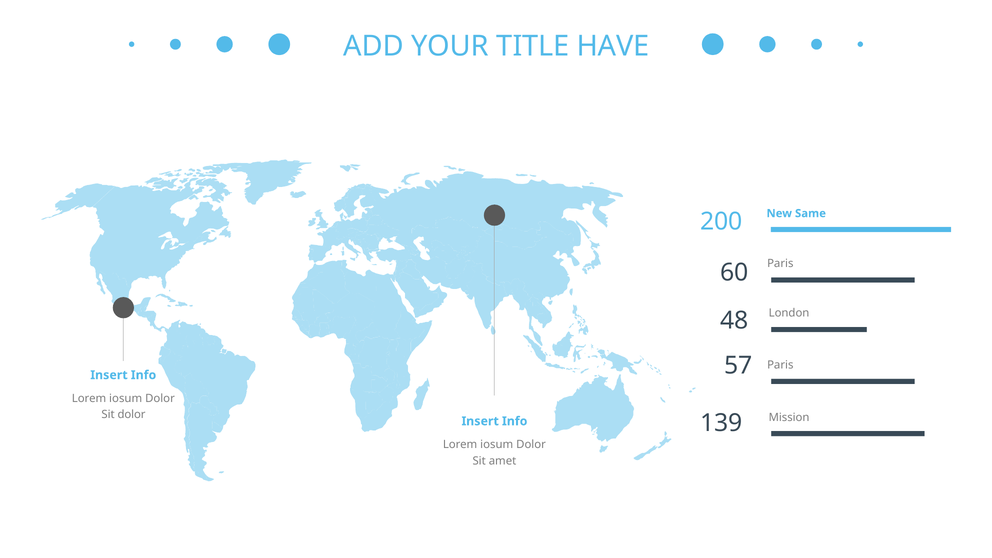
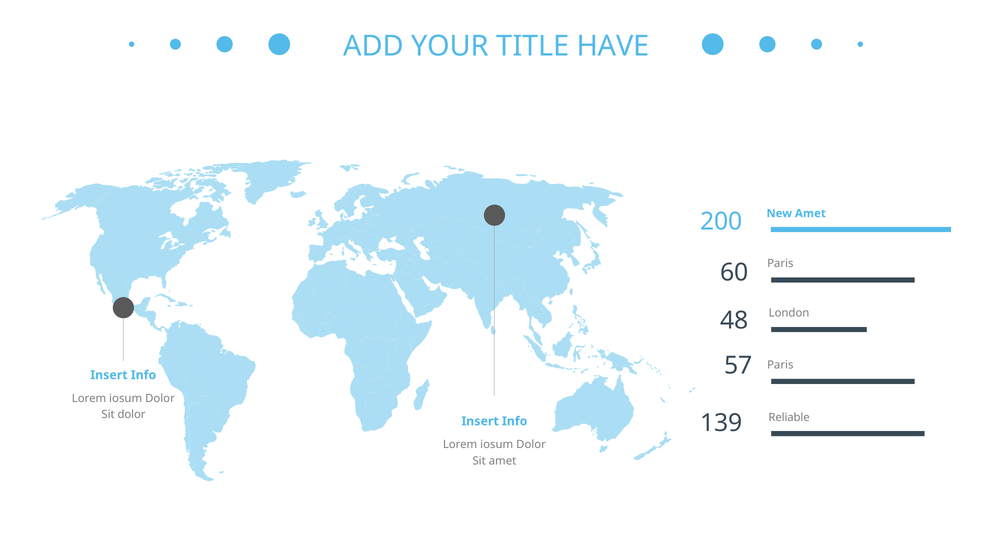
New Same: Same -> Amet
Mission: Mission -> Reliable
